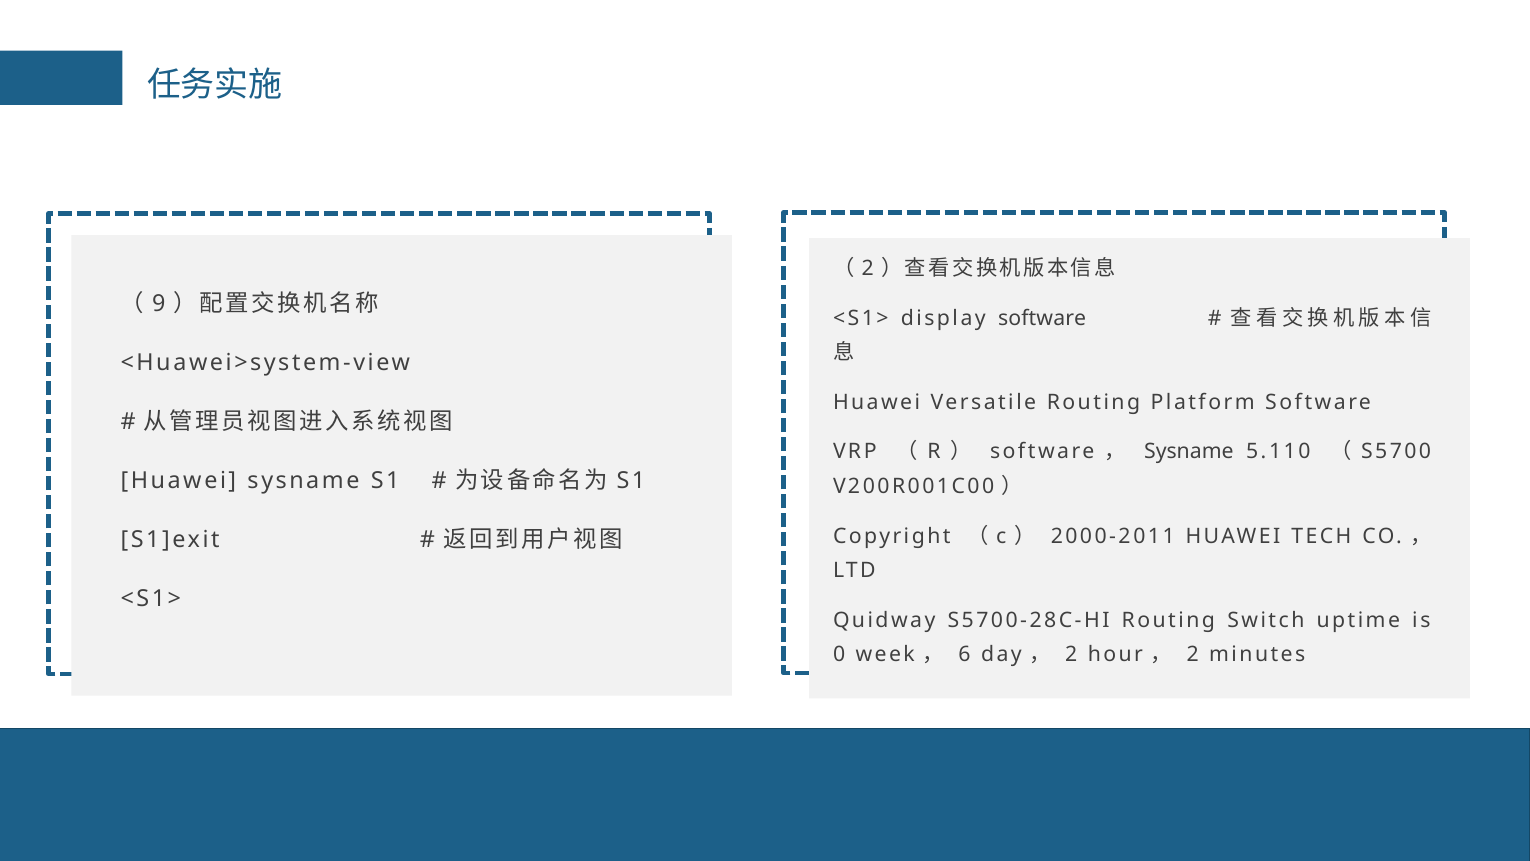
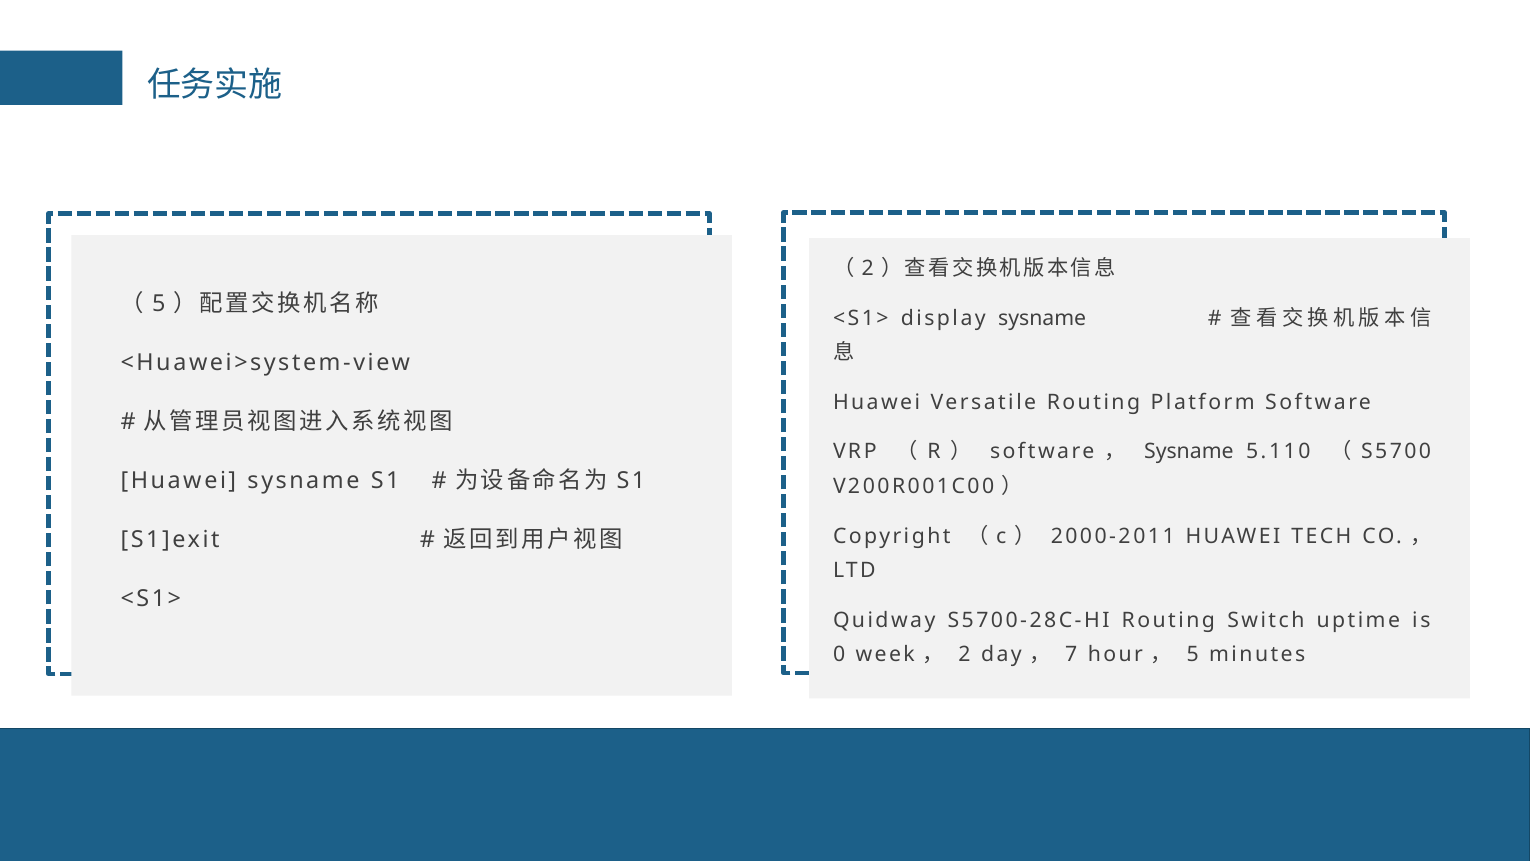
9 at (159, 303): 9 -> 5
display software: software -> sysname
6 at (965, 654): 6 -> 2
2 at (1071, 654): 2 -> 7
2 at (1193, 654): 2 -> 5
